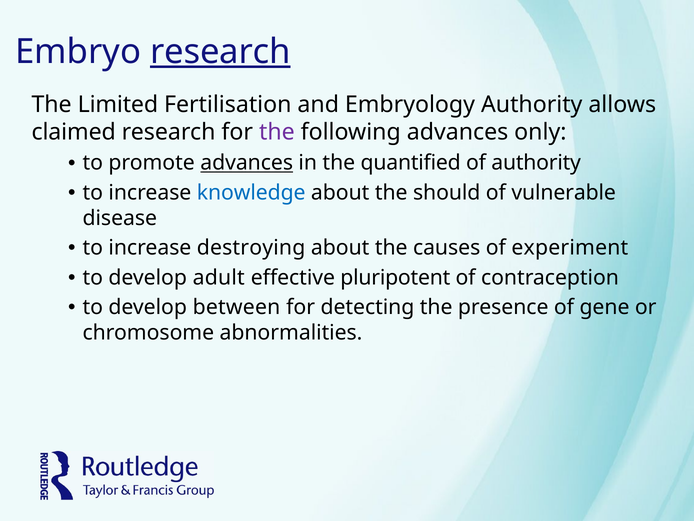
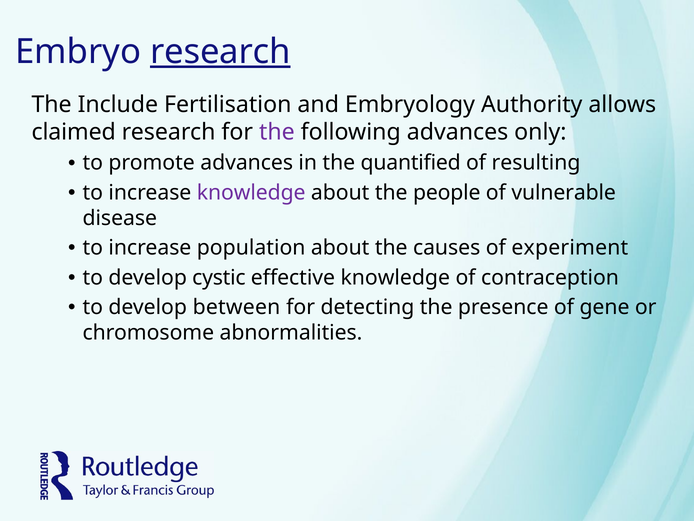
Limited: Limited -> Include
advances at (247, 163) underline: present -> none
of authority: authority -> resulting
knowledge at (251, 192) colour: blue -> purple
should: should -> people
destroying: destroying -> population
adult: adult -> cystic
effective pluripotent: pluripotent -> knowledge
